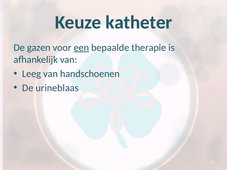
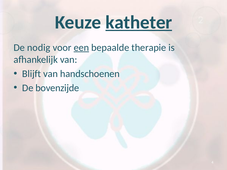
katheter underline: none -> present
gazen: gazen -> nodig
Leeg: Leeg -> Blijft
urineblaas: urineblaas -> bovenzijde
